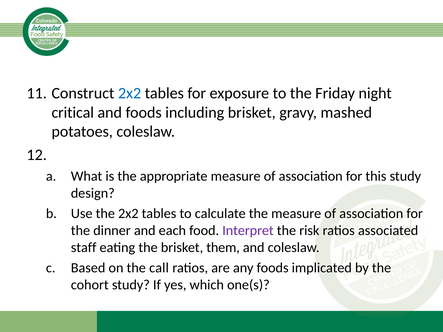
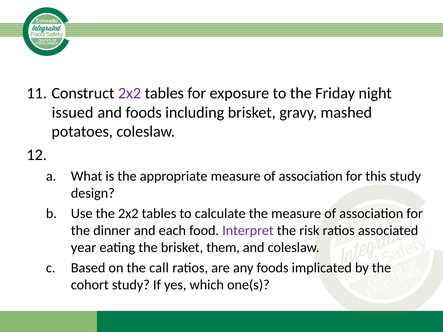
2x2 at (130, 93) colour: blue -> purple
critical: critical -> issued
staff: staff -> year
